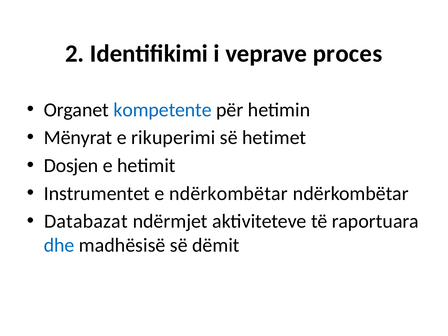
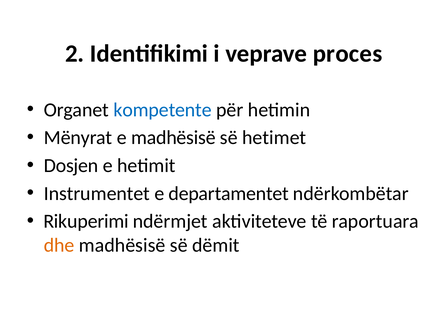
e rikuperimi: rikuperimi -> madhësisë
e ndërkombëtar: ndërkombëtar -> departamentet
Databazat: Databazat -> Rikuperimi
dhe colour: blue -> orange
